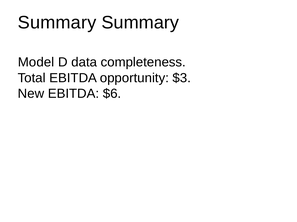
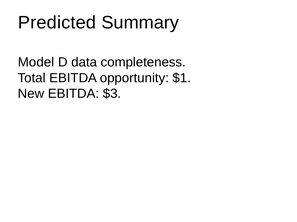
Summary at (57, 23): Summary -> Predicted
$3: $3 -> $1
$6: $6 -> $3
